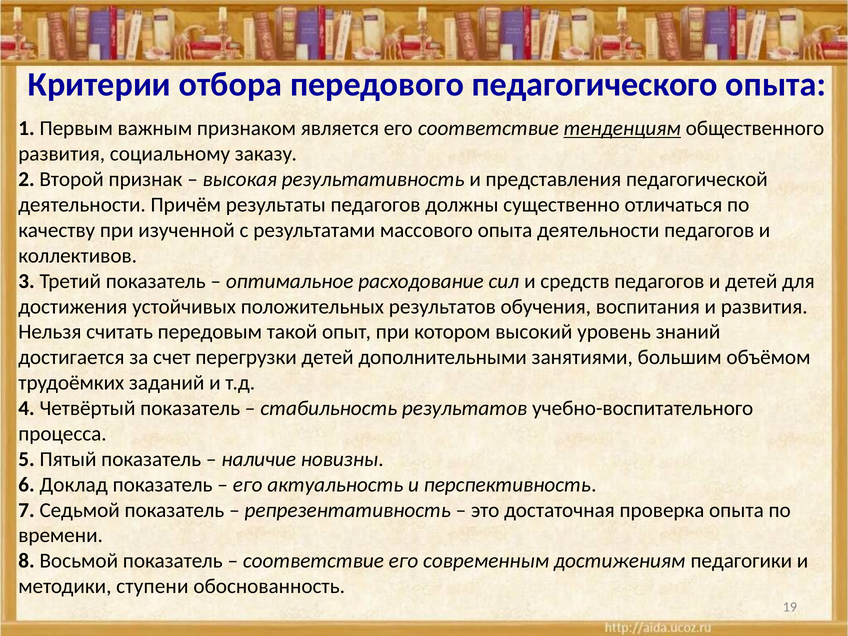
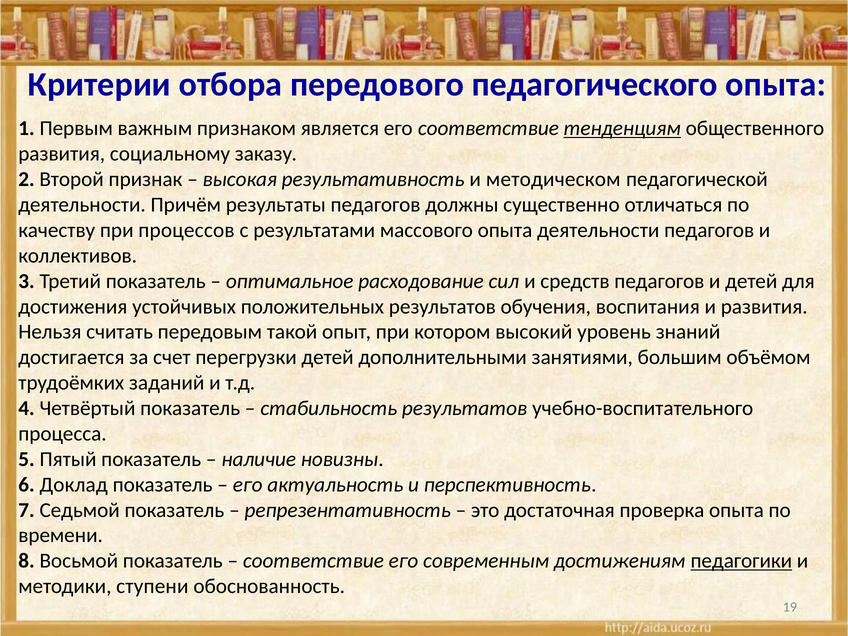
представления: представления -> методическом
изученной: изученной -> процессов
педагогики underline: none -> present
